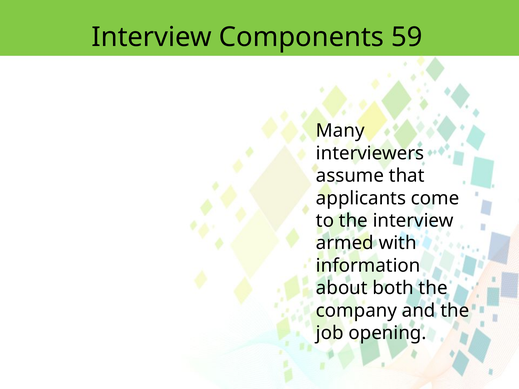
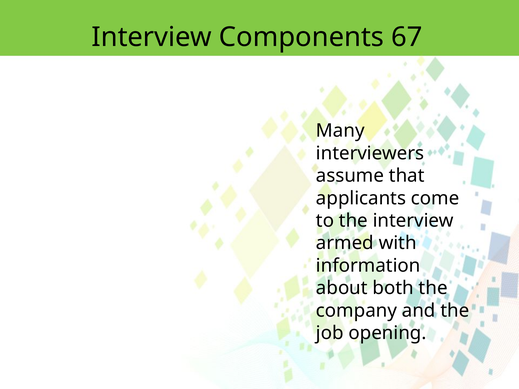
59: 59 -> 67
